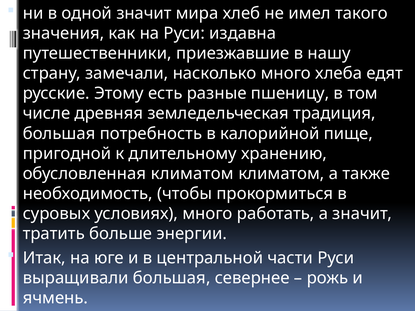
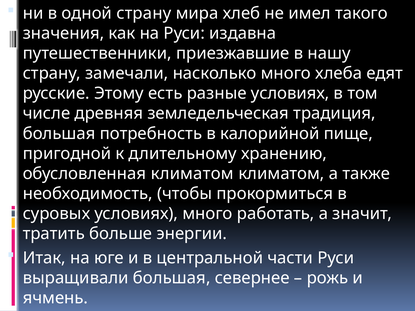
одной значит: значит -> страну
разные пшеницу: пшеницу -> условиях
